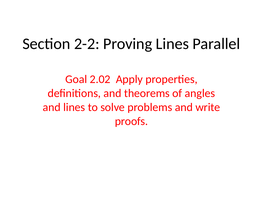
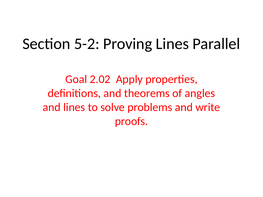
2-2: 2-2 -> 5-2
